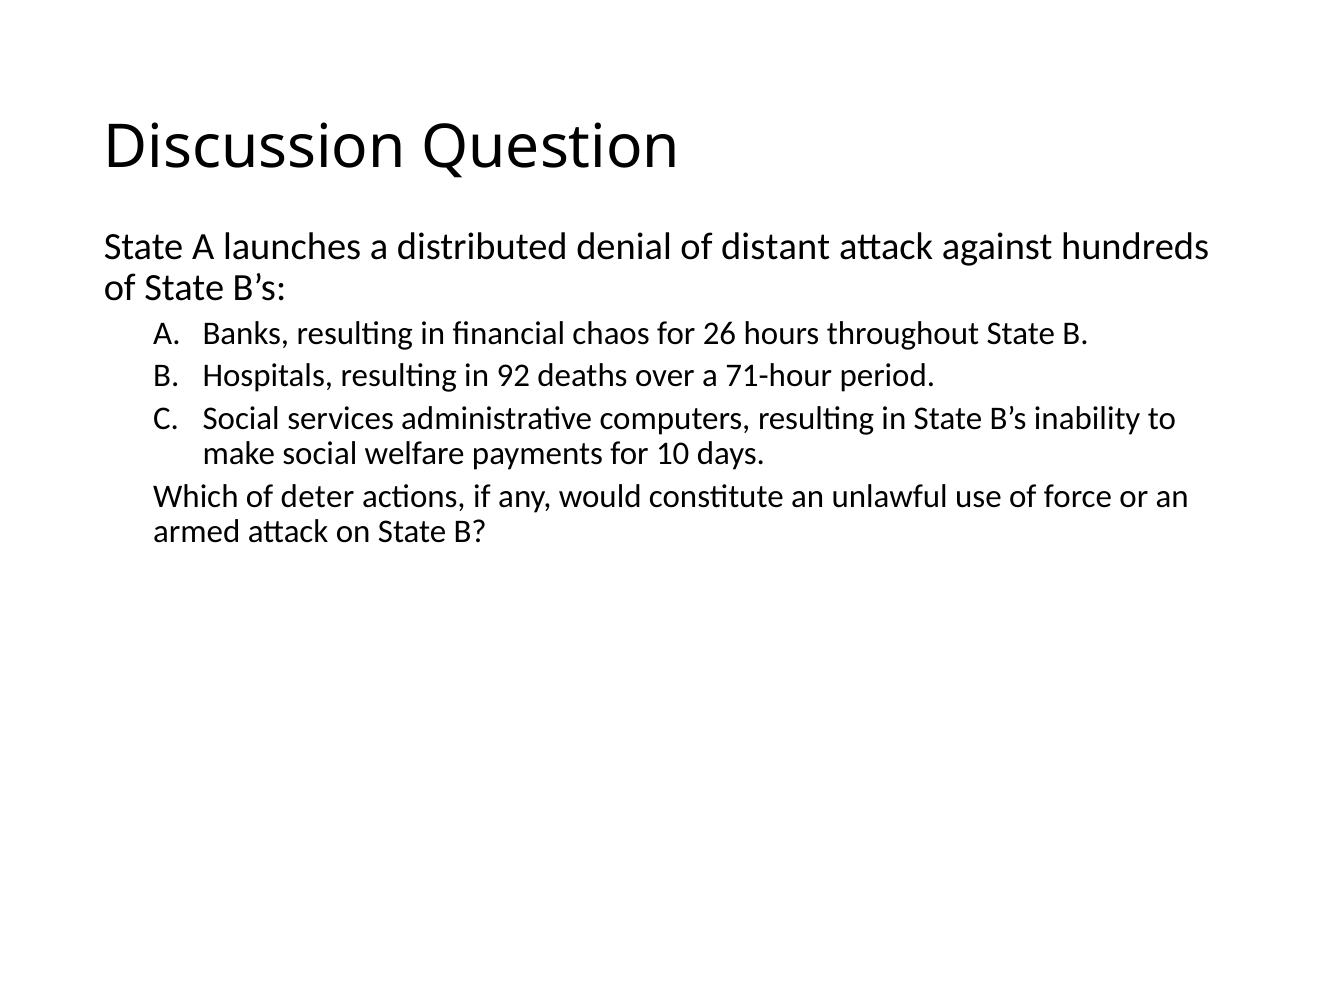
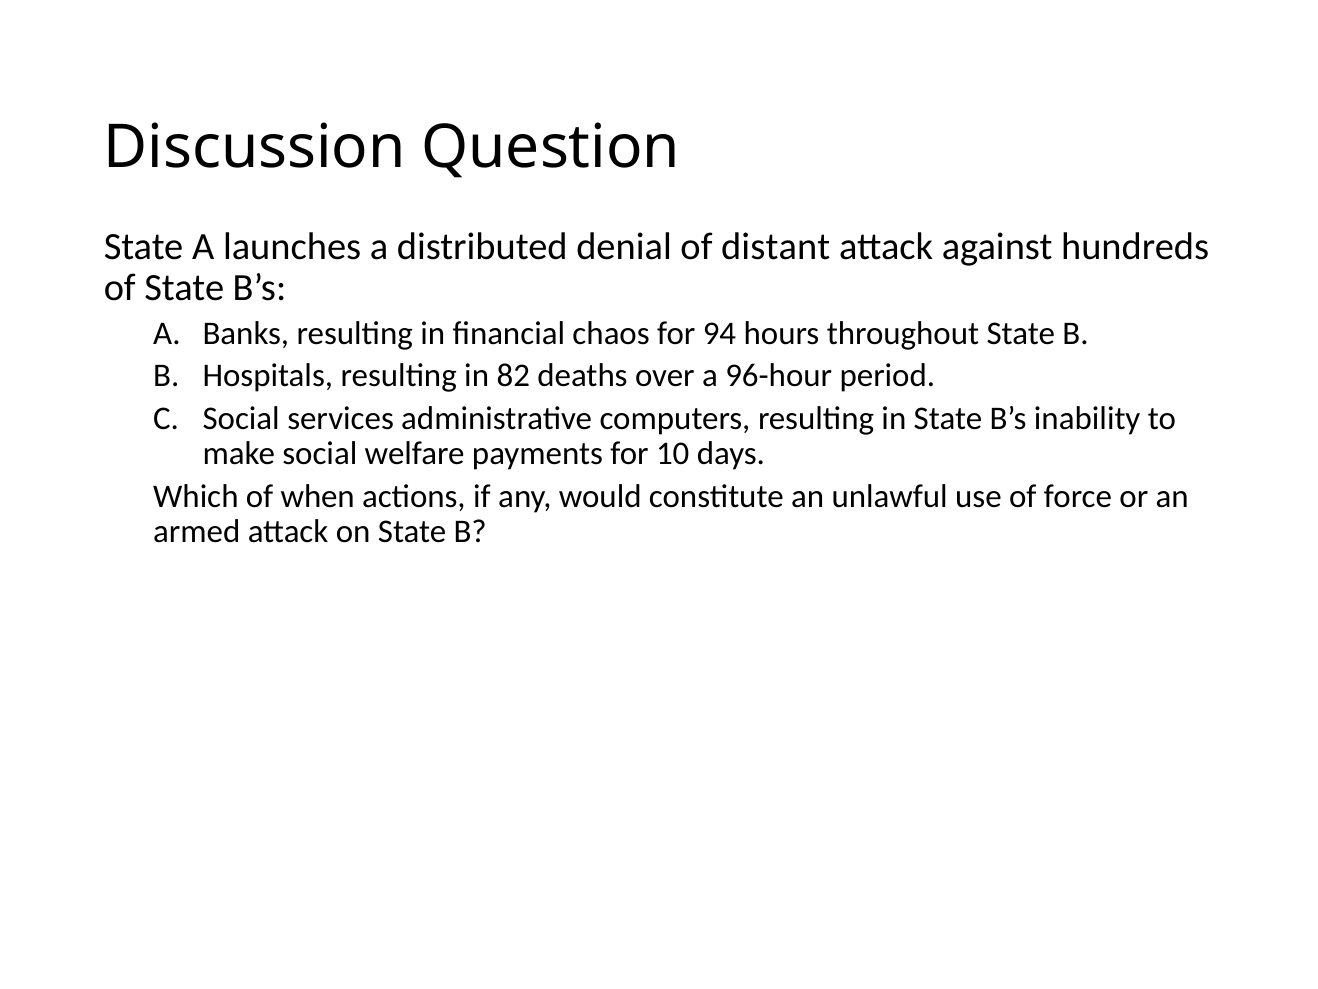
26: 26 -> 94
92: 92 -> 82
71-hour: 71-hour -> 96-hour
deter: deter -> when
